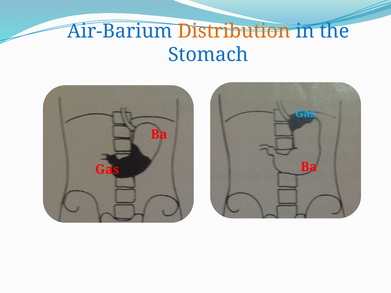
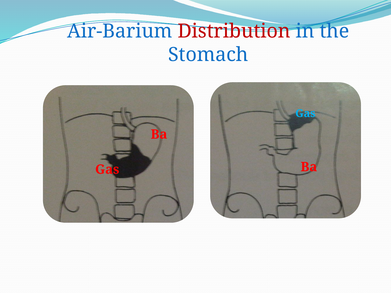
Distribution colour: orange -> red
